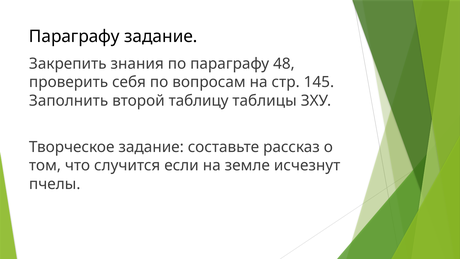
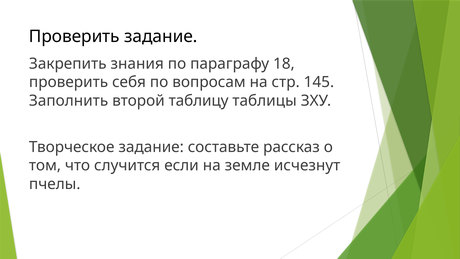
Параграфу at (74, 36): Параграфу -> Проверить
48: 48 -> 18
